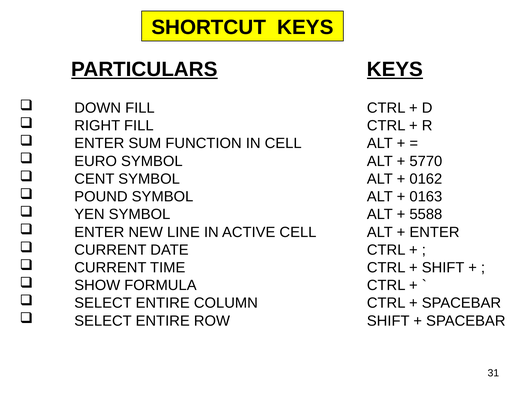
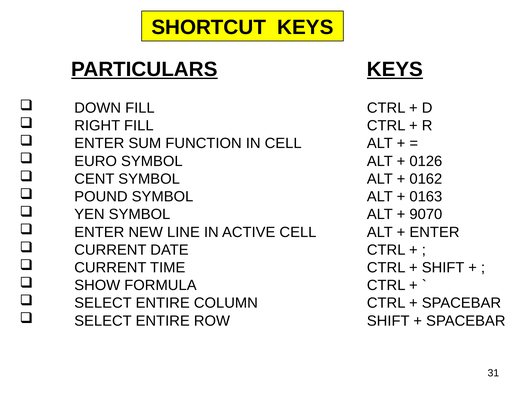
5770: 5770 -> 0126
5588: 5588 -> 9070
